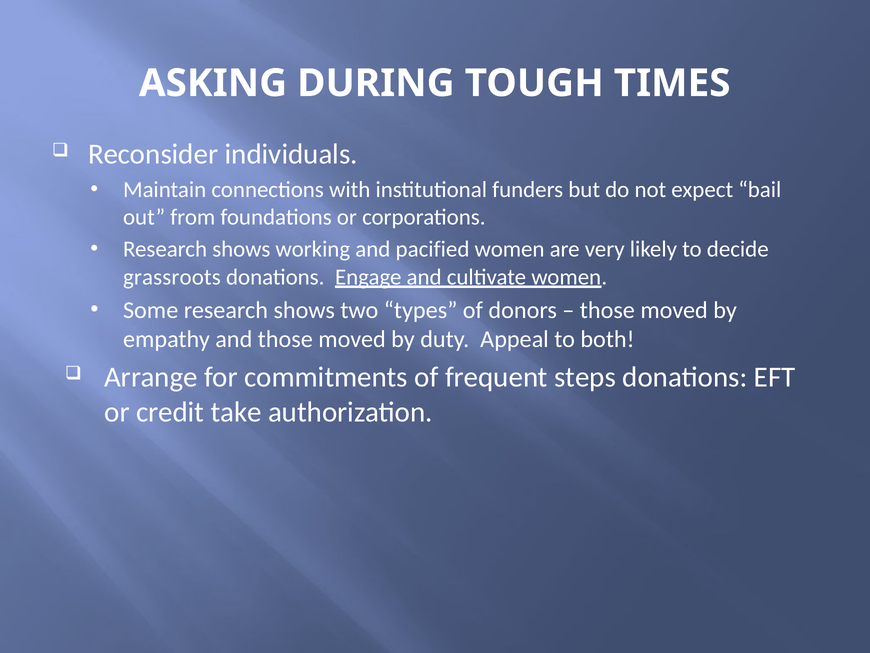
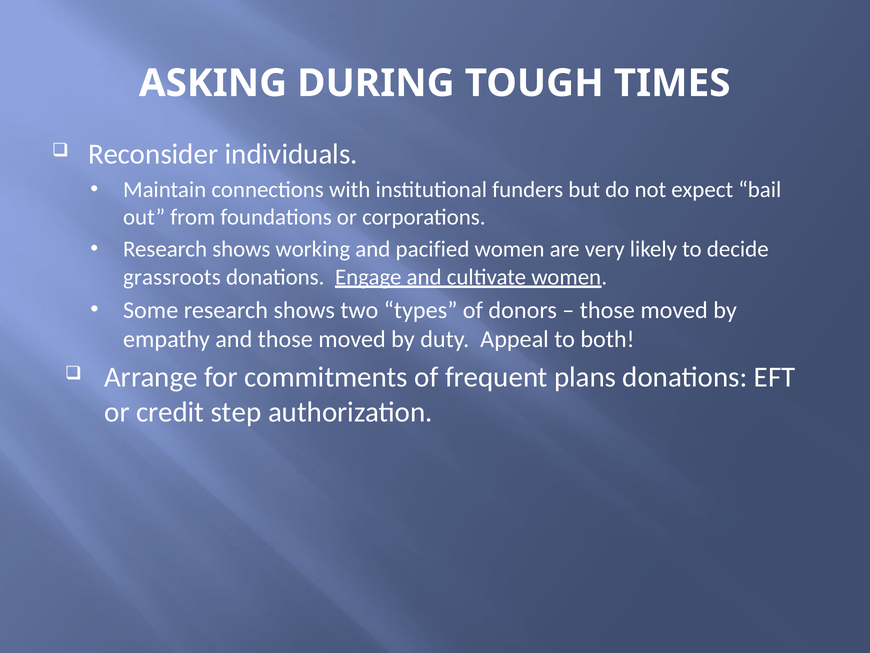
steps: steps -> plans
take: take -> step
